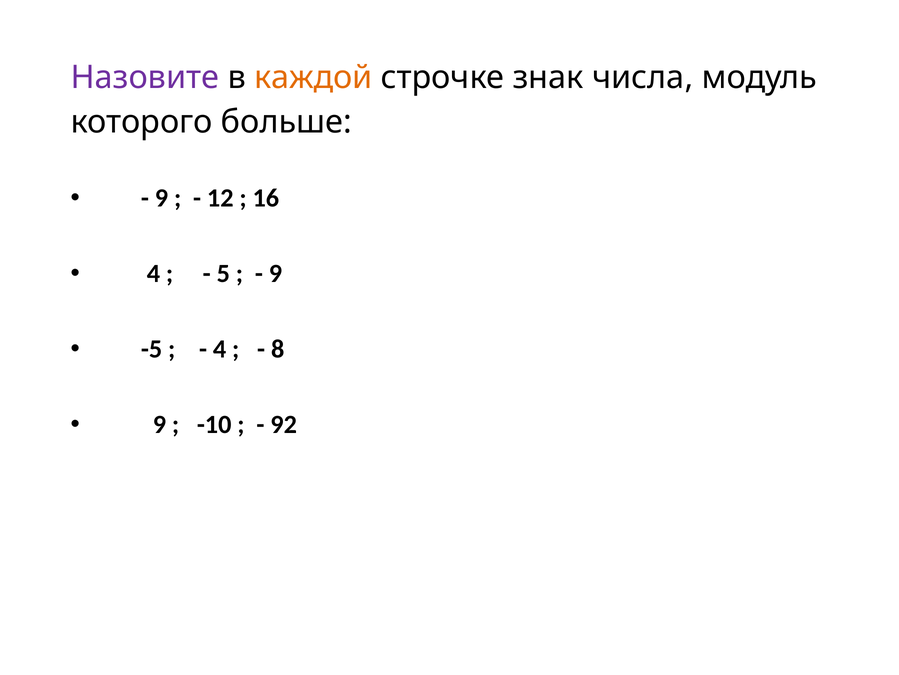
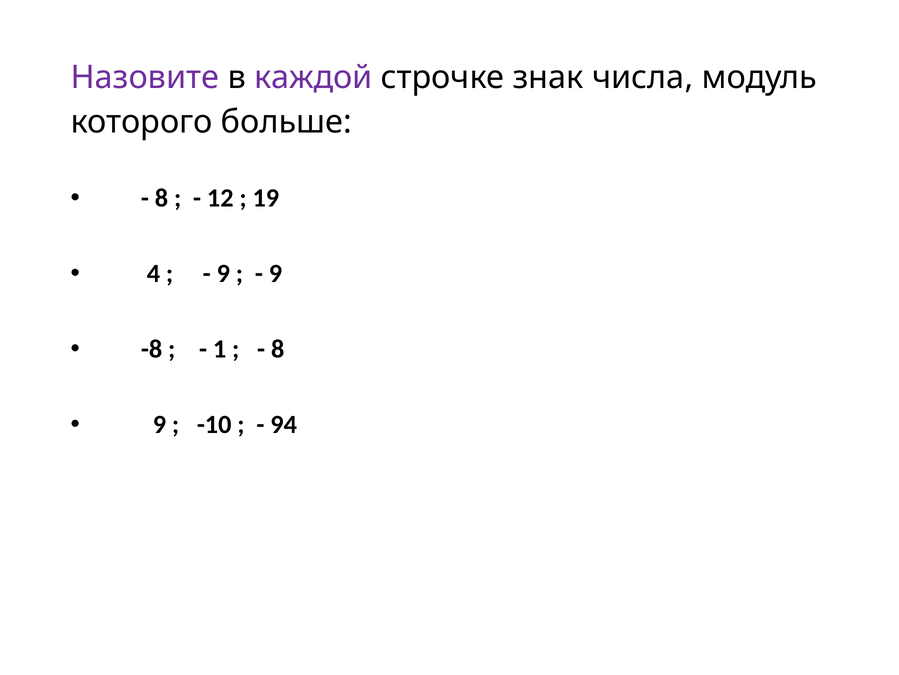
каждой colour: orange -> purple
9 at (162, 198): 9 -> 8
16: 16 -> 19
5 at (223, 273): 5 -> 9
-5: -5 -> -8
4 at (220, 349): 4 -> 1
92: 92 -> 94
